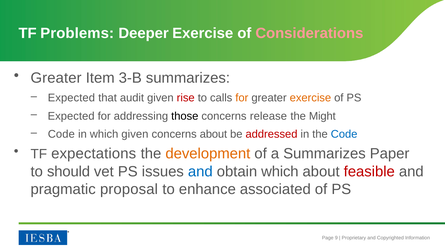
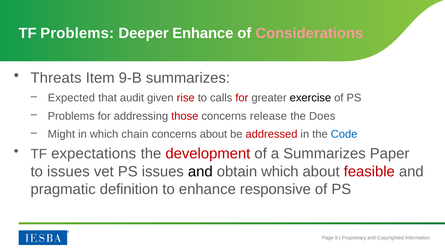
Deeper Exercise: Exercise -> Enhance
Greater at (56, 78): Greater -> Threats
3-B: 3-B -> 9-B
for at (242, 98) colour: orange -> red
exercise at (310, 98) colour: orange -> black
Expected at (71, 116): Expected -> Problems
those colour: black -> red
Might: Might -> Does
Code at (61, 134): Code -> Might
which given: given -> chain
development colour: orange -> red
to should: should -> issues
and at (200, 172) colour: blue -> black
proposal: proposal -> definition
associated: associated -> responsive
